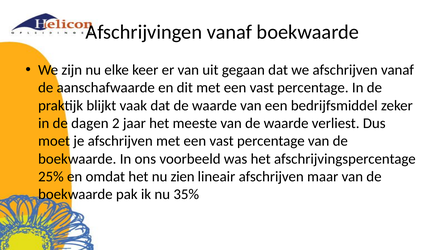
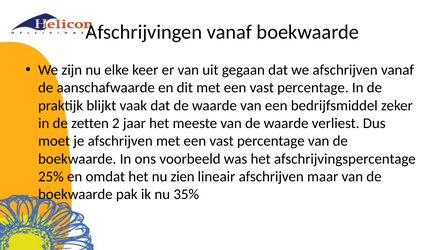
dagen: dagen -> zetten
